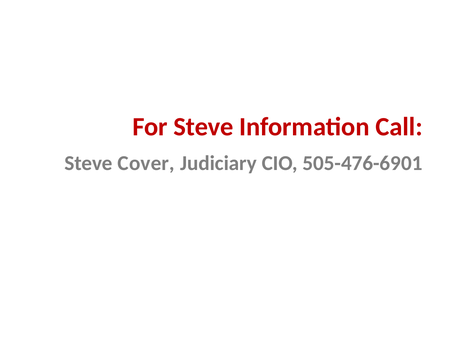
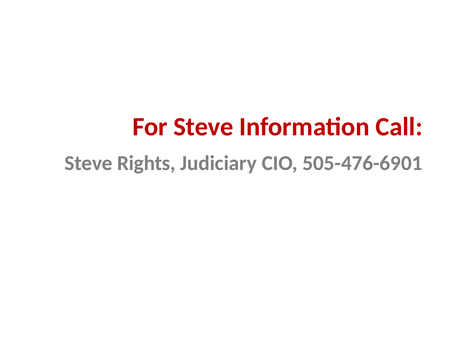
Cover: Cover -> Rights
